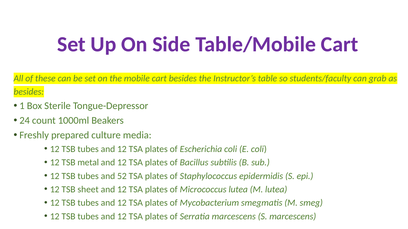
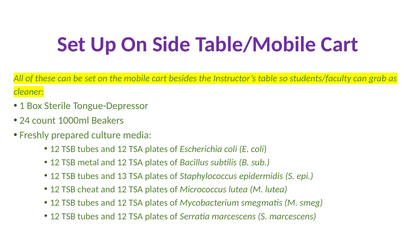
besides at (29, 92): besides -> cleaner
52: 52 -> 13
sheet: sheet -> cheat
